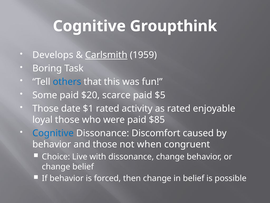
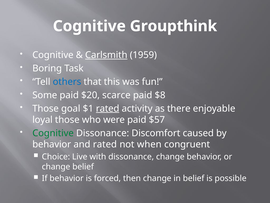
Develops at (53, 55): Develops -> Cognitive
$5: $5 -> $8
date: date -> goal
rated at (108, 108) underline: none -> present
as rated: rated -> there
$85: $85 -> $57
Cognitive at (53, 133) colour: blue -> green
and those: those -> rated
